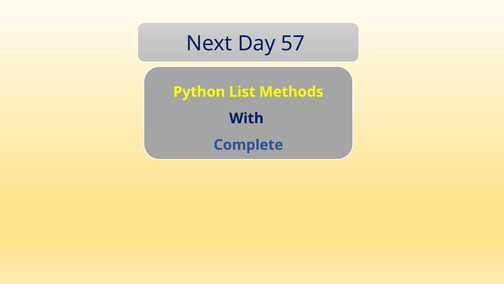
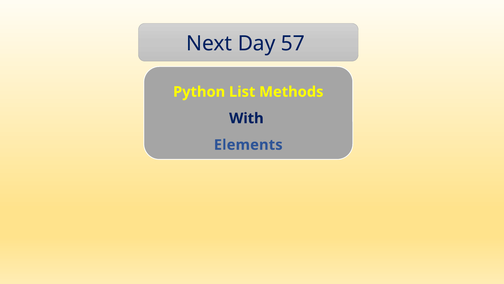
Complete: Complete -> Elements
